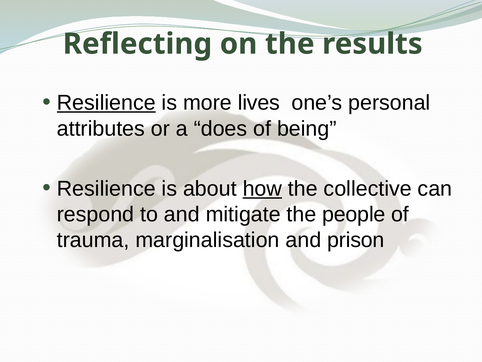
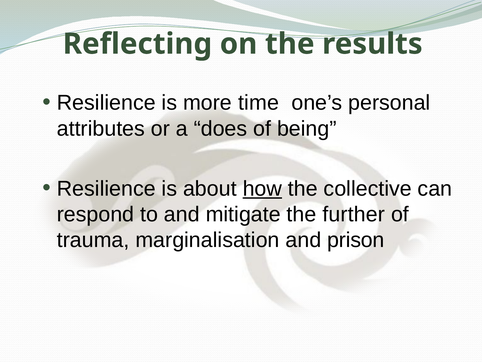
Resilience at (106, 103) underline: present -> none
lives: lives -> time
people: people -> further
